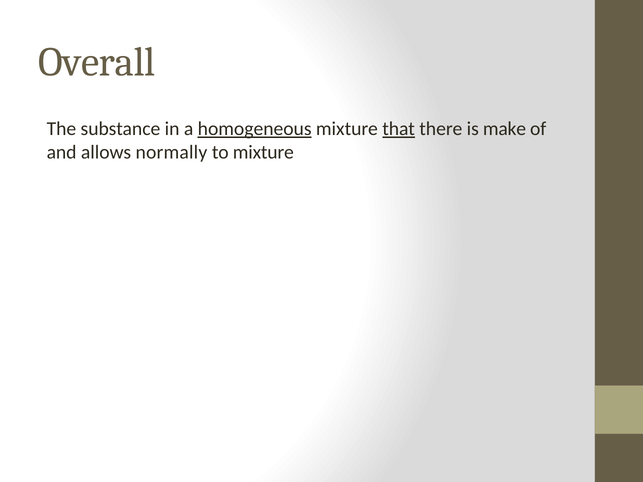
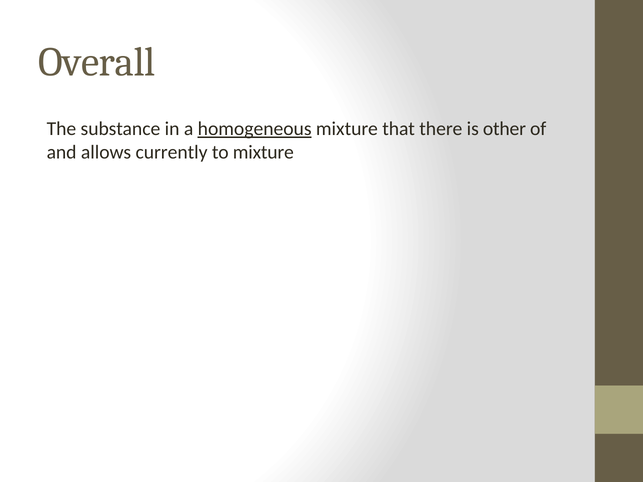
that underline: present -> none
make: make -> other
normally: normally -> currently
